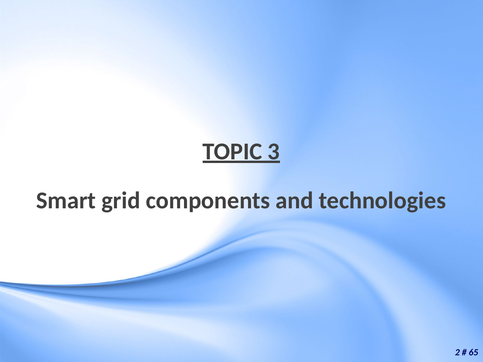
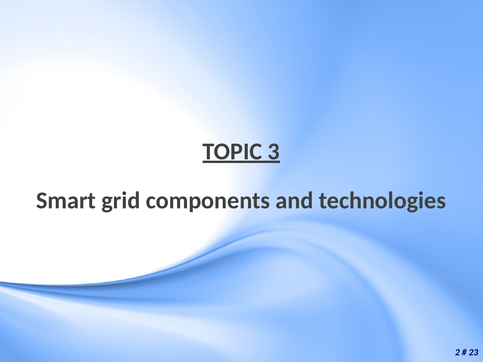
65: 65 -> 23
